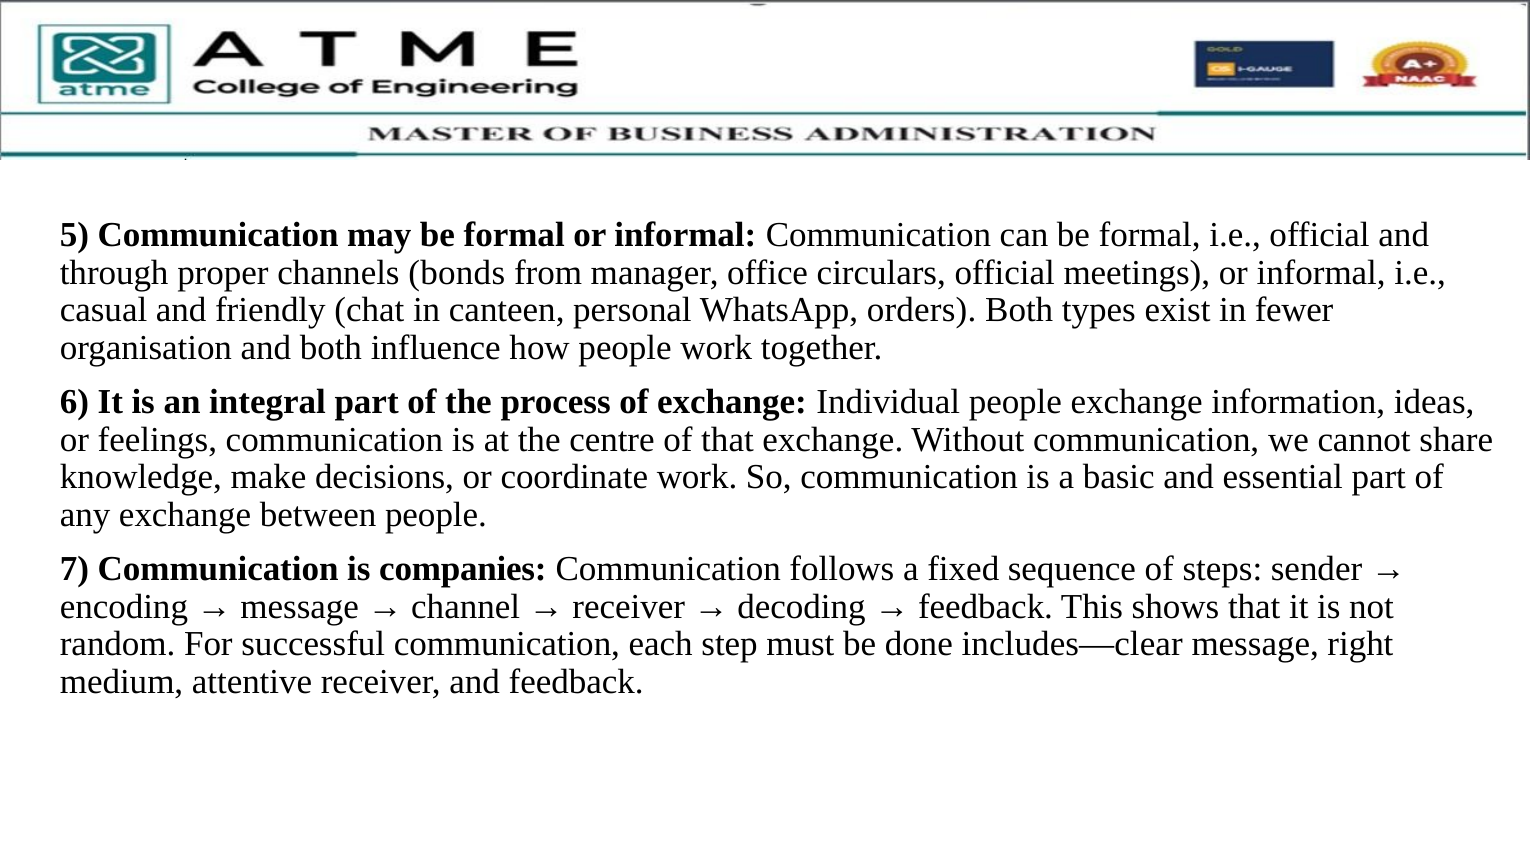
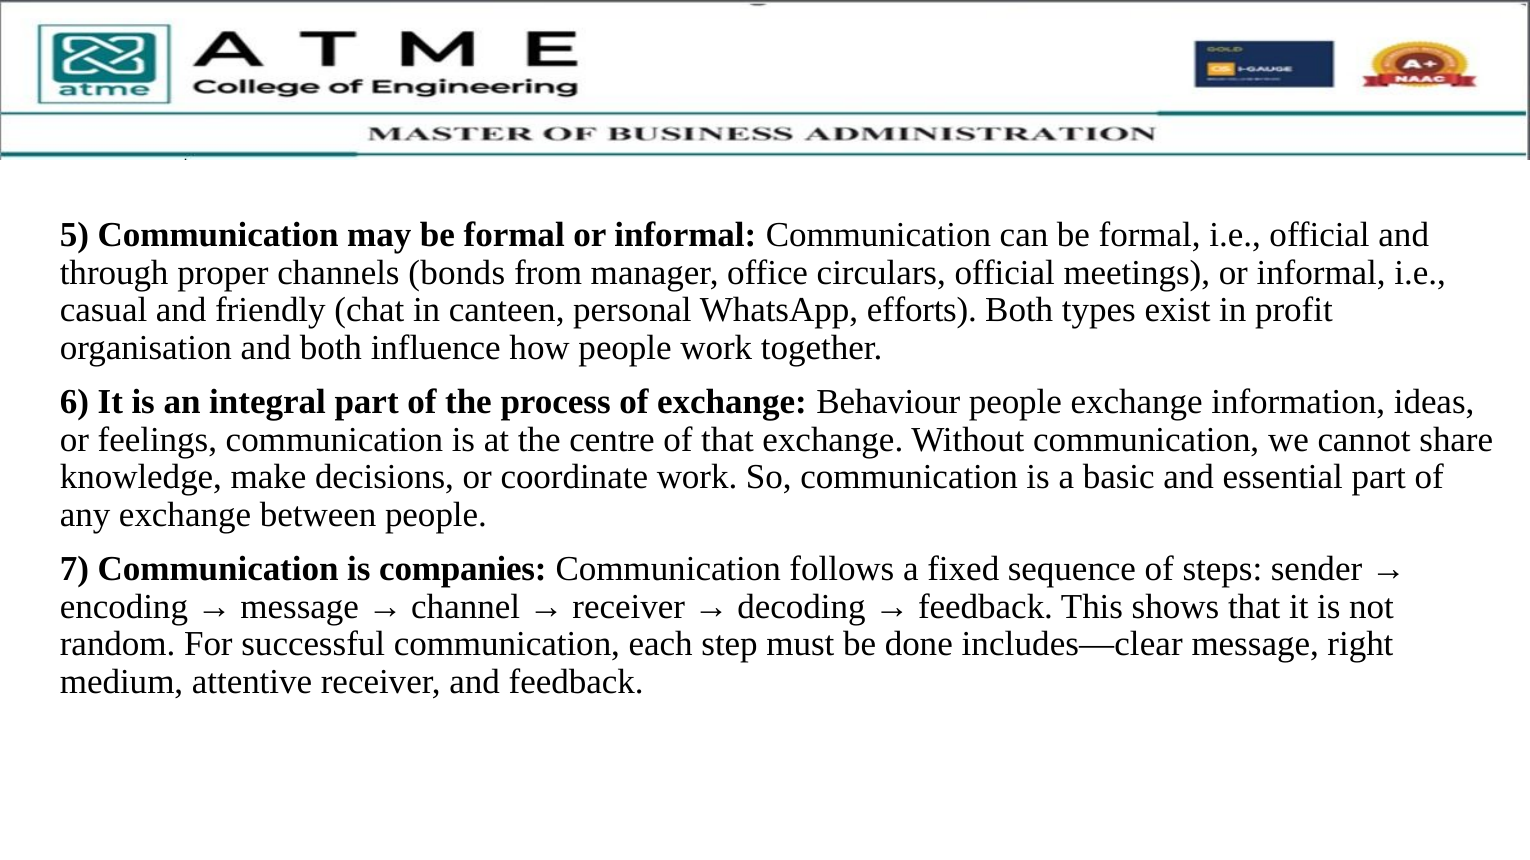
orders: orders -> efforts
fewer: fewer -> profit
Individual: Individual -> Behaviour
